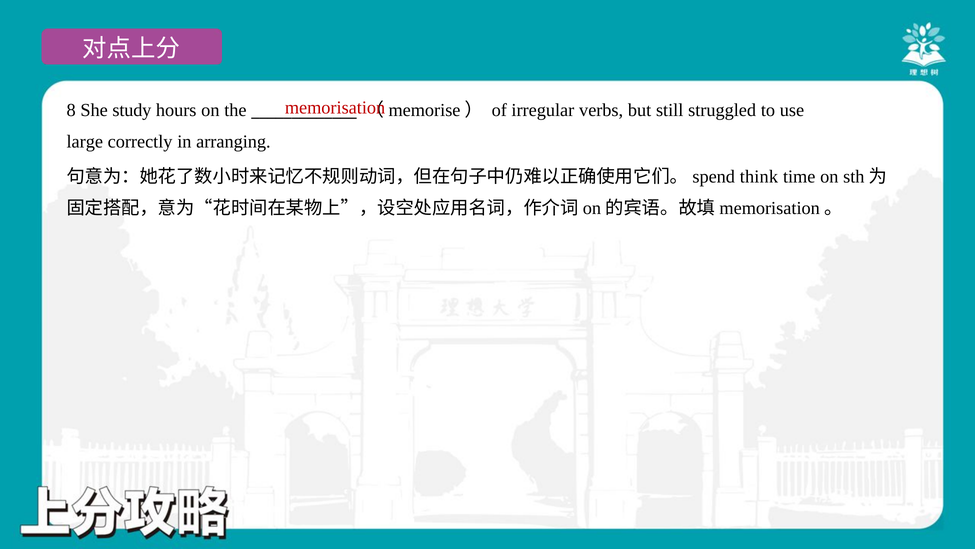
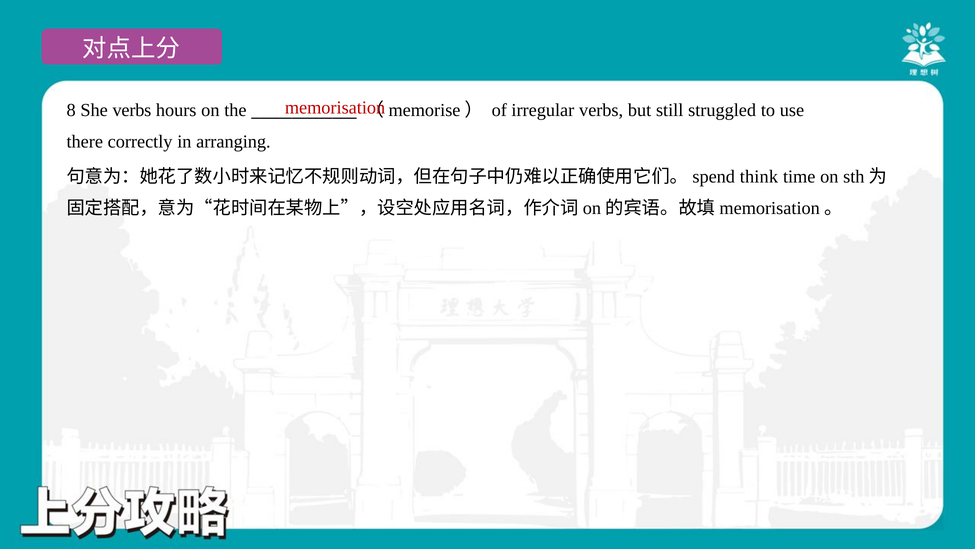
She study: study -> verbs
large: large -> there
